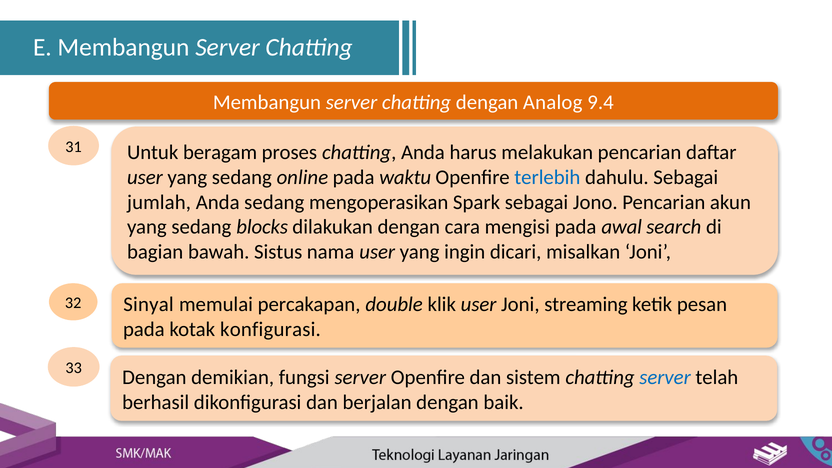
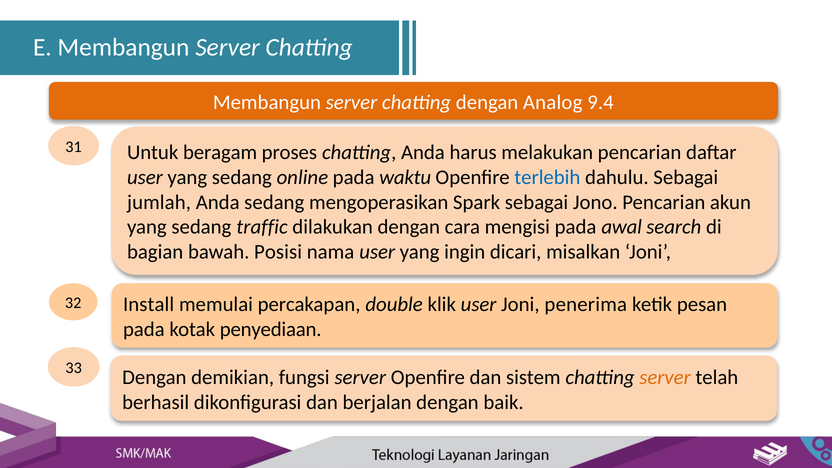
blocks: blocks -> traffic
Sistus: Sistus -> Posisi
Sinyal: Sinyal -> Install
streaming: streaming -> penerima
konfigurasi: konfigurasi -> penyediaan
server at (665, 377) colour: blue -> orange
